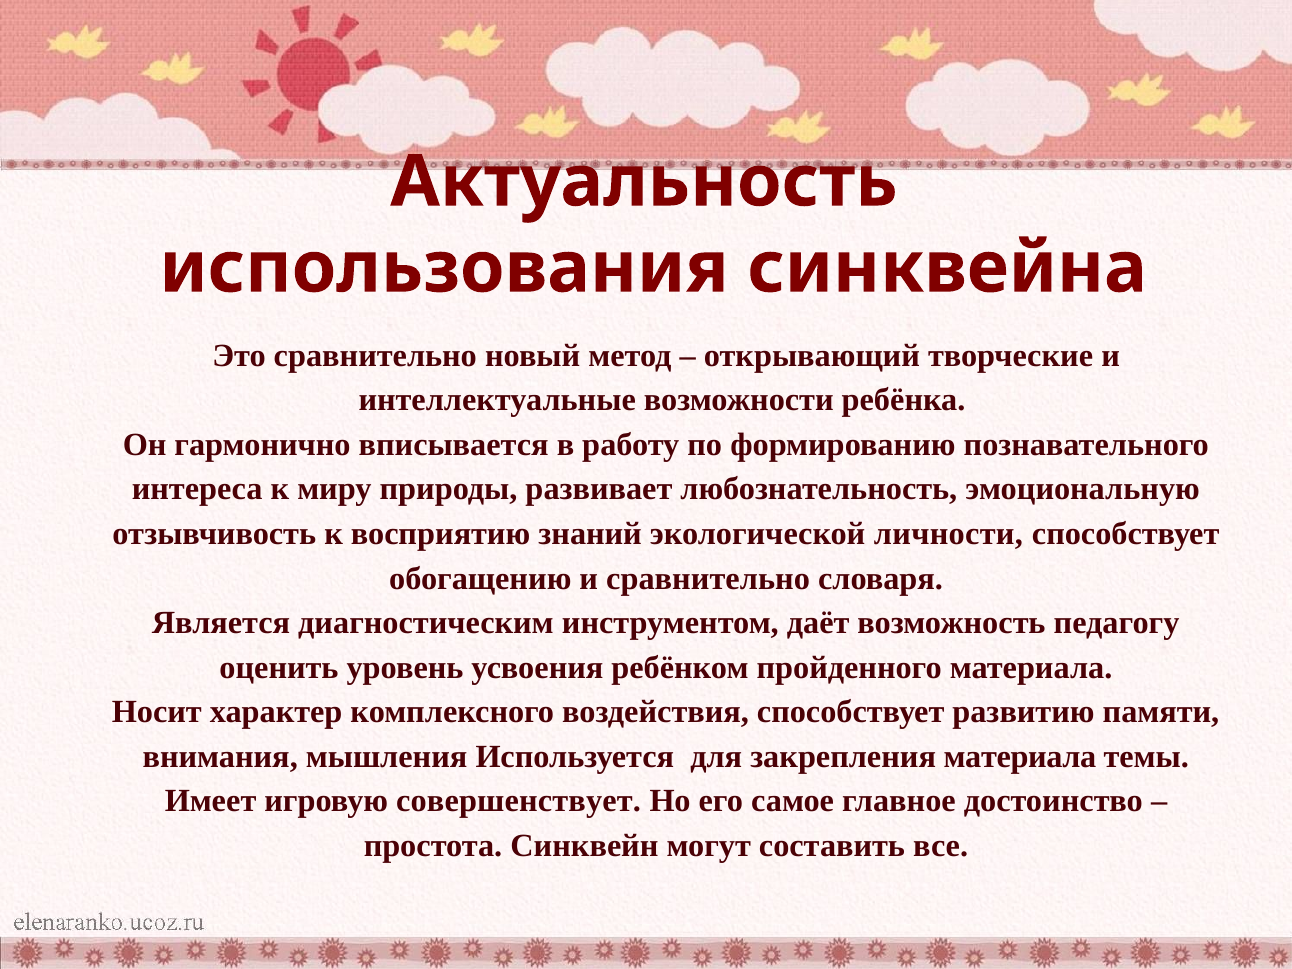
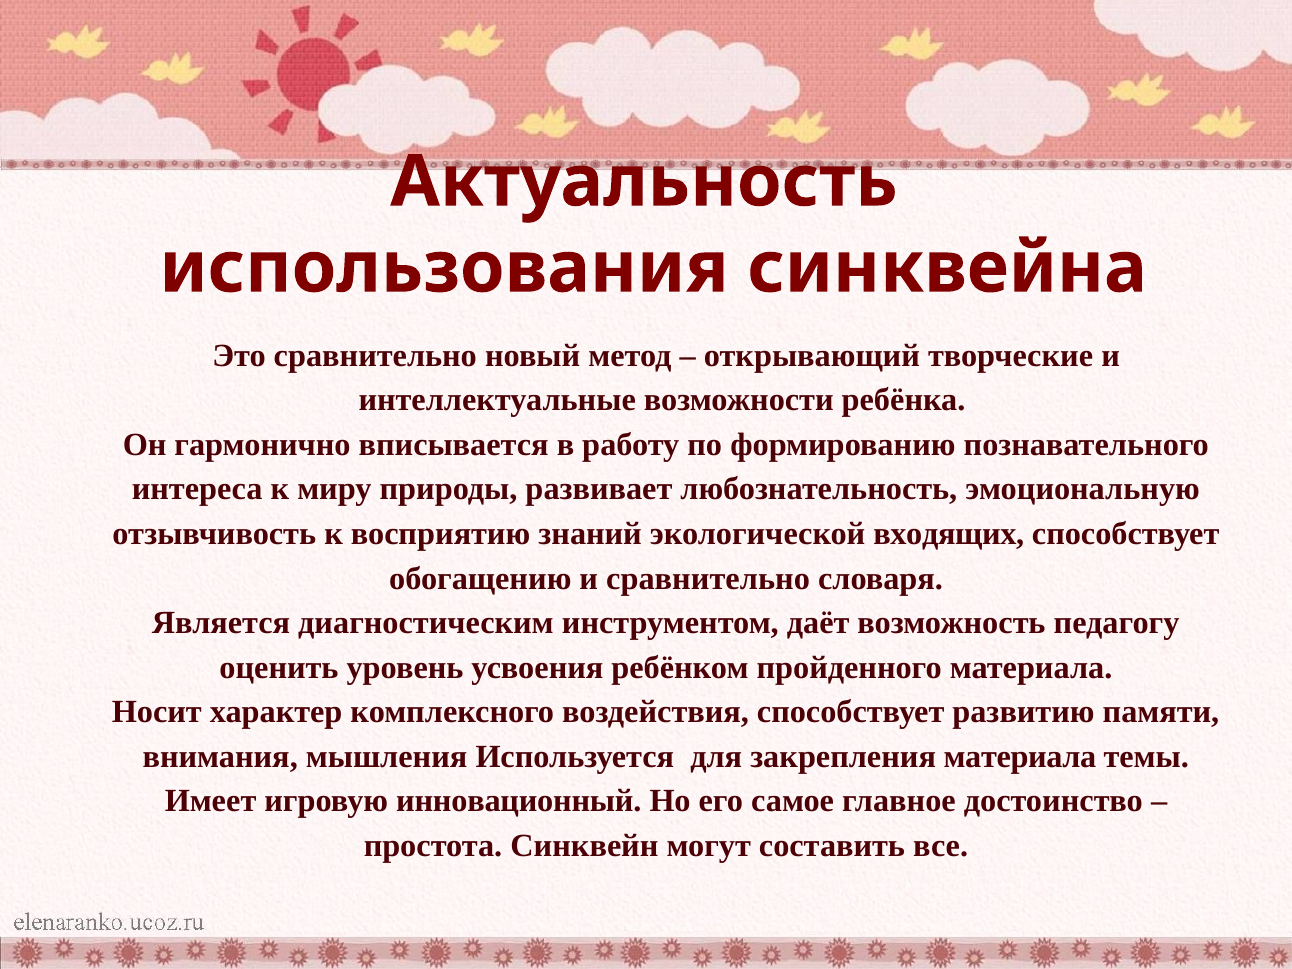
личности: личности -> входящих
совершенствует: совершенствует -> инновационный
